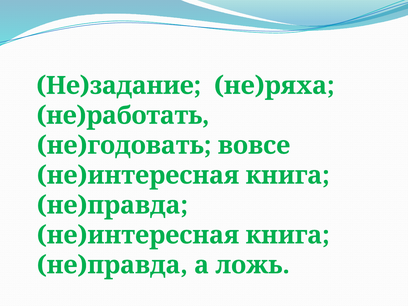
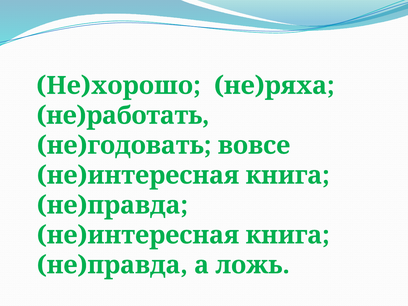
Не)задание: Не)задание -> Не)хорошо
